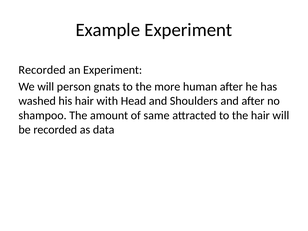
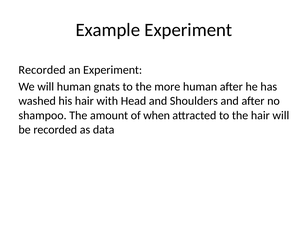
will person: person -> human
same: same -> when
